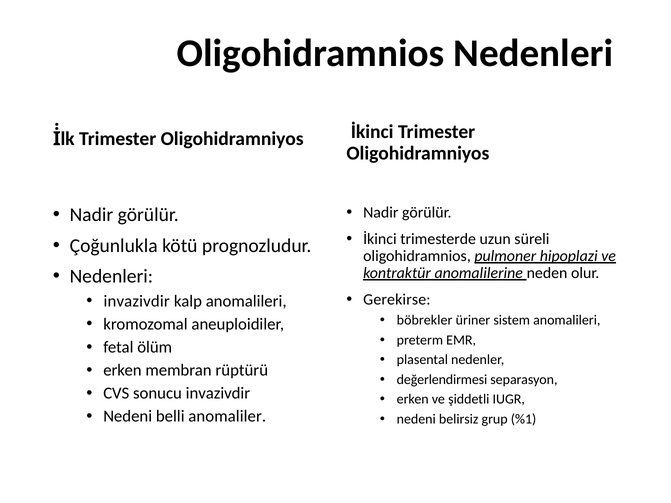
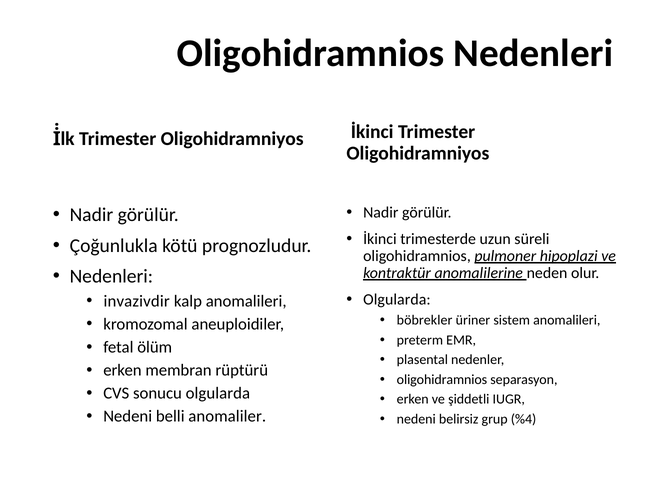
Gerekirse at (397, 300): Gerekirse -> Olgularda
değerlendirmesi at (442, 380): değerlendirmesi -> oligohidramnios
sonucu invazivdir: invazivdir -> olgularda
%1: %1 -> %4
